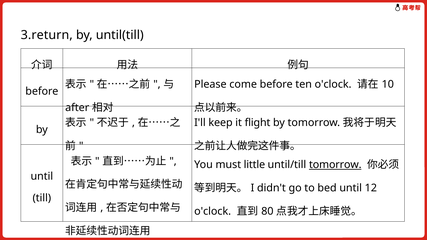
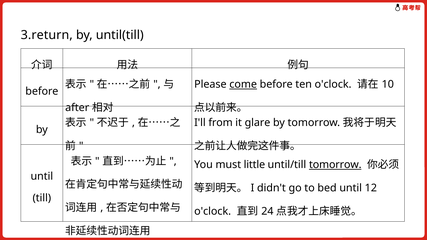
come underline: none -> present
keep: keep -> from
flight: flight -> glare
80: 80 -> 24
